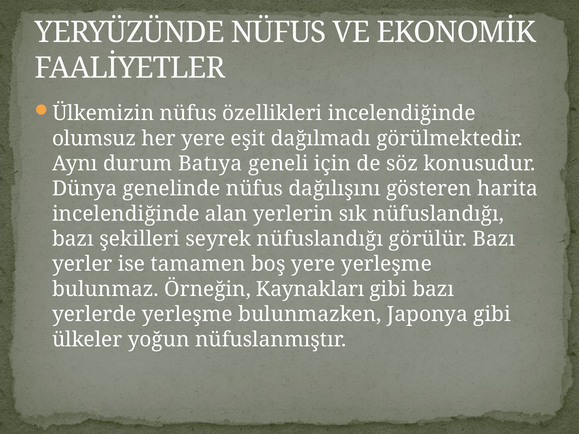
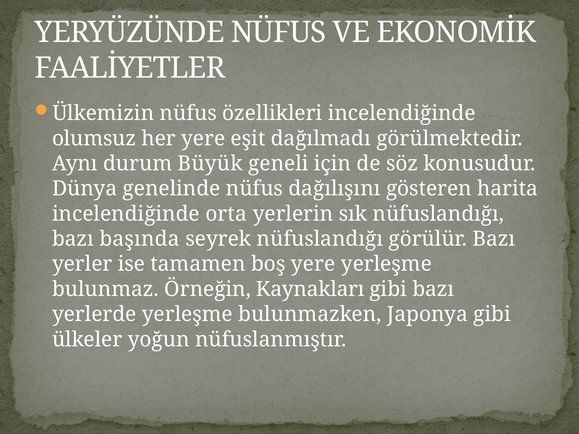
Batıya: Batıya -> Büyük
alan: alan -> orta
şekilleri: şekilleri -> başında
